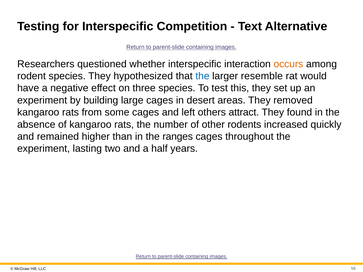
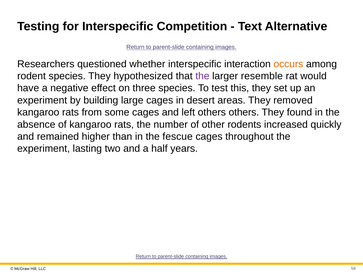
the at (202, 76) colour: blue -> purple
others attract: attract -> others
ranges: ranges -> fescue
